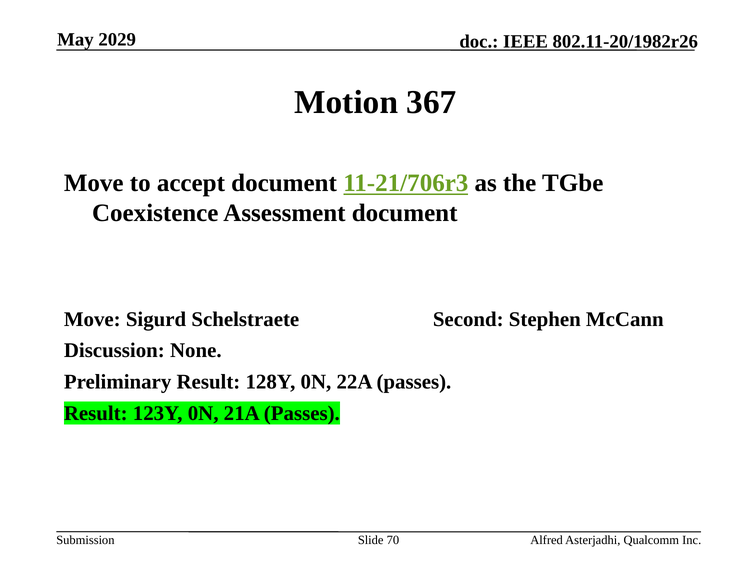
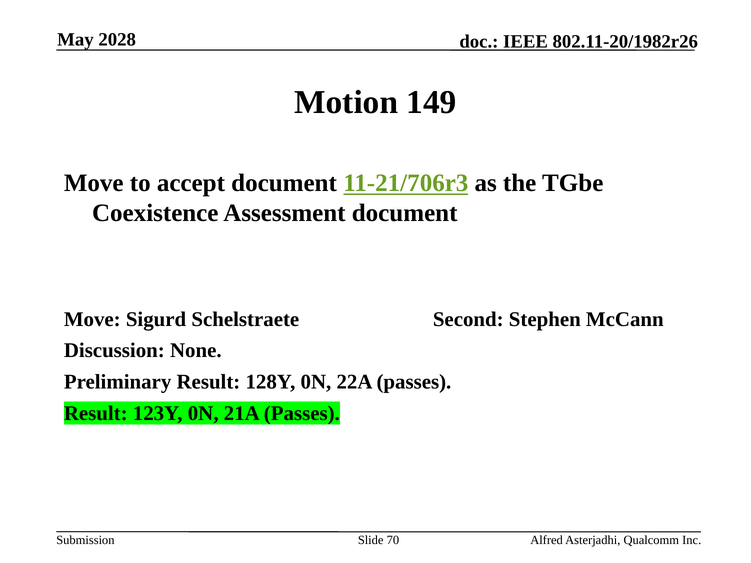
2029: 2029 -> 2028
367: 367 -> 149
